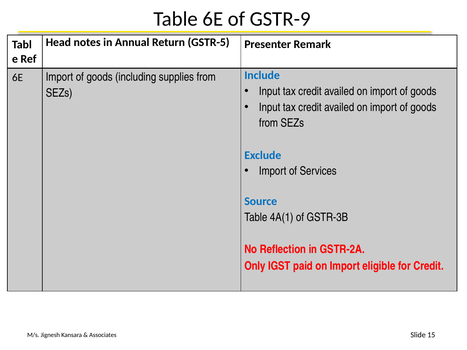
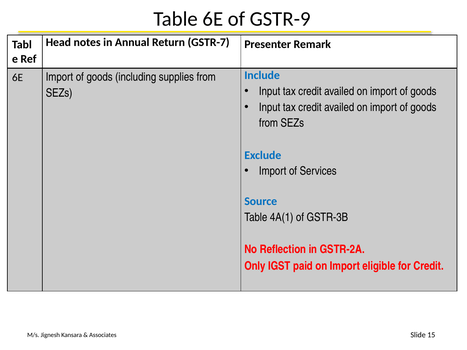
GSTR-5: GSTR-5 -> GSTR-7
